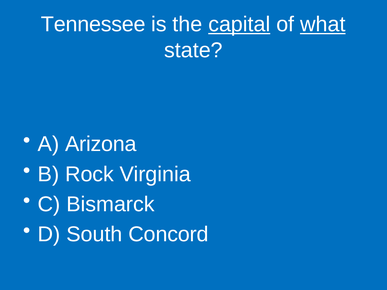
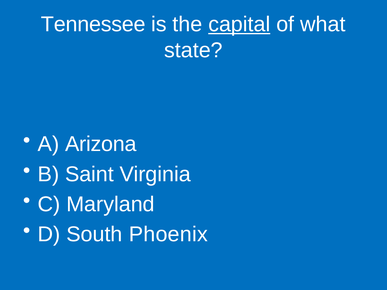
what underline: present -> none
Rock: Rock -> Saint
Bismarck: Bismarck -> Maryland
Concord: Concord -> Phoenix
